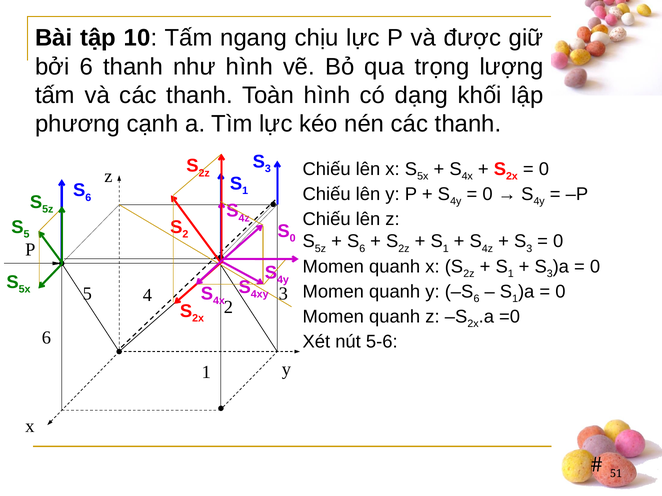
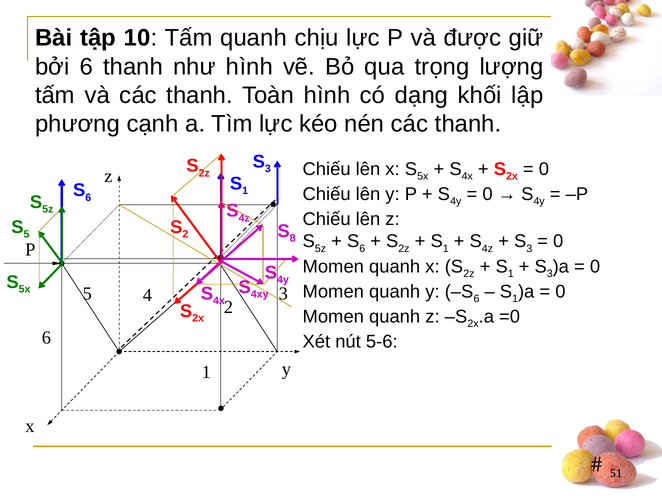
Tấm ngang: ngang -> quanh
0 at (293, 238): 0 -> 8
